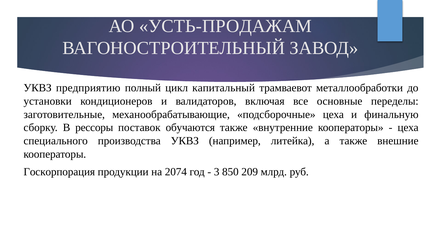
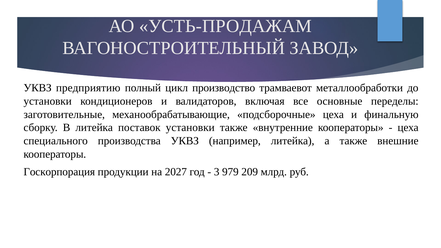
капитальный: капитальный -> производство
В рессоры: рессоры -> литейка
поставок обучаются: обучаются -> установки
2074: 2074 -> 2027
850: 850 -> 979
